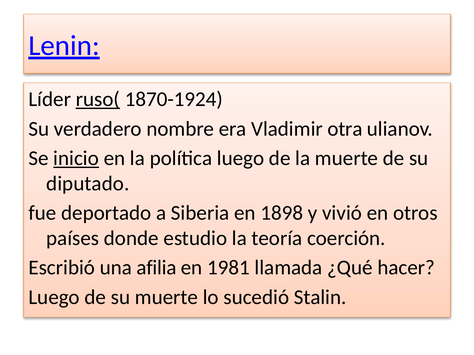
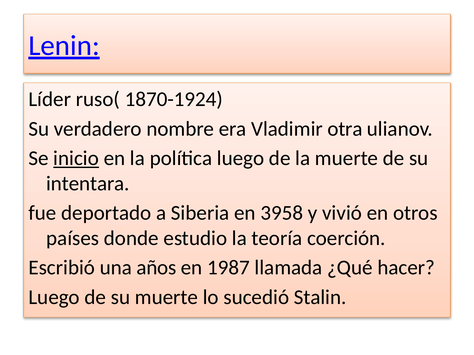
ruso( underline: present -> none
diputado: diputado -> intentara
1898: 1898 -> 3958
afilia: afilia -> años
1981: 1981 -> 1987
